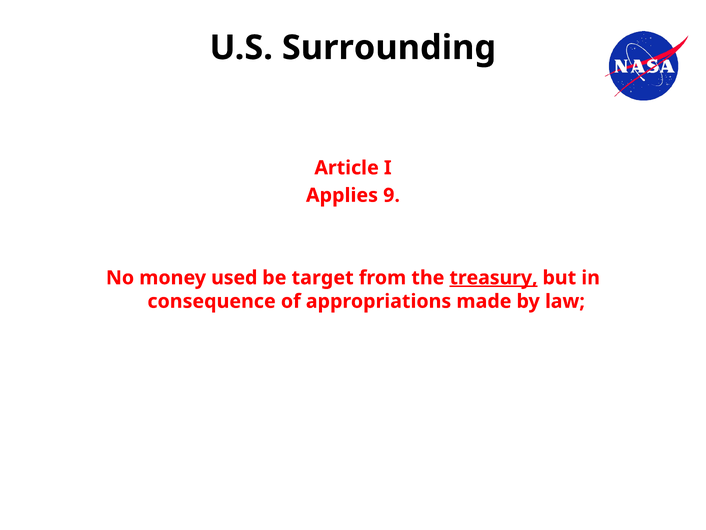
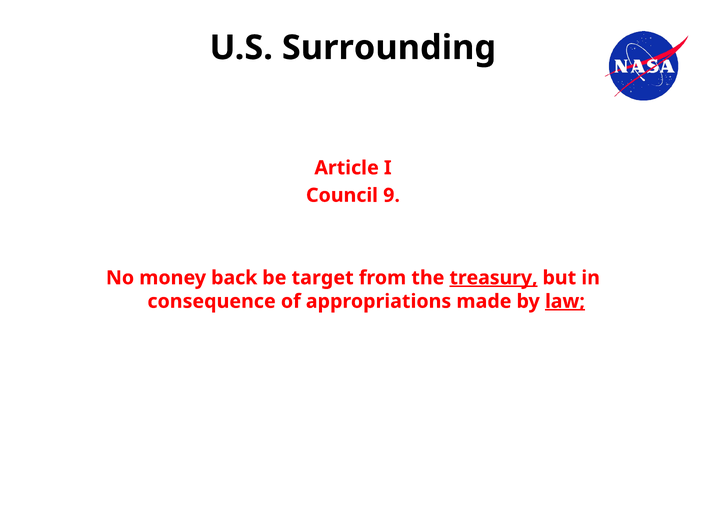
Applies: Applies -> Council
used: used -> back
law underline: none -> present
